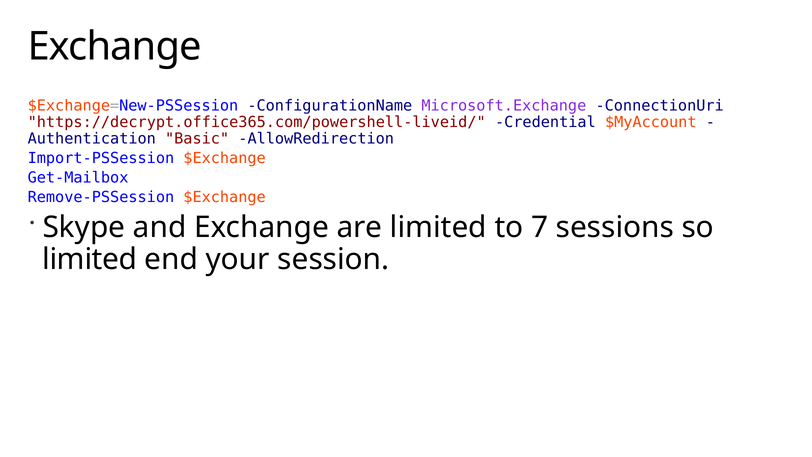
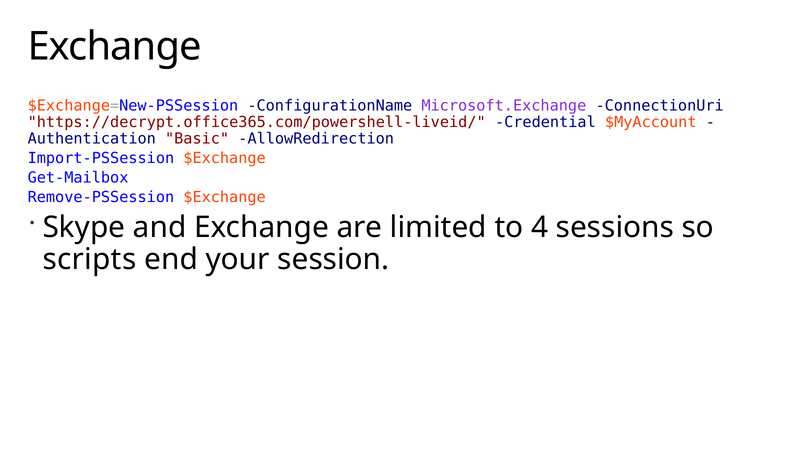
7: 7 -> 4
limited at (90, 259): limited -> scripts
